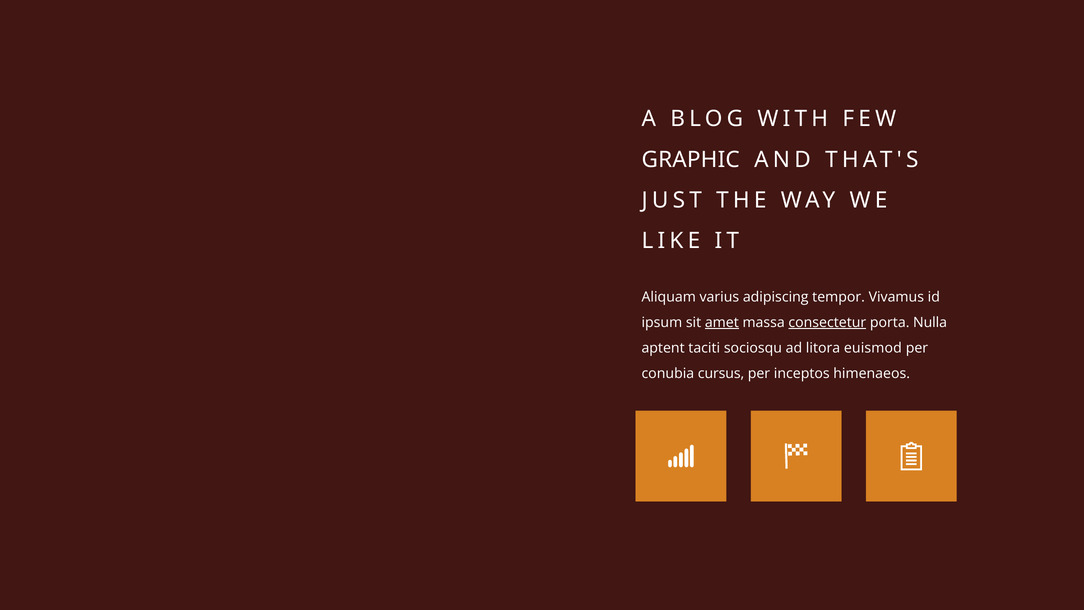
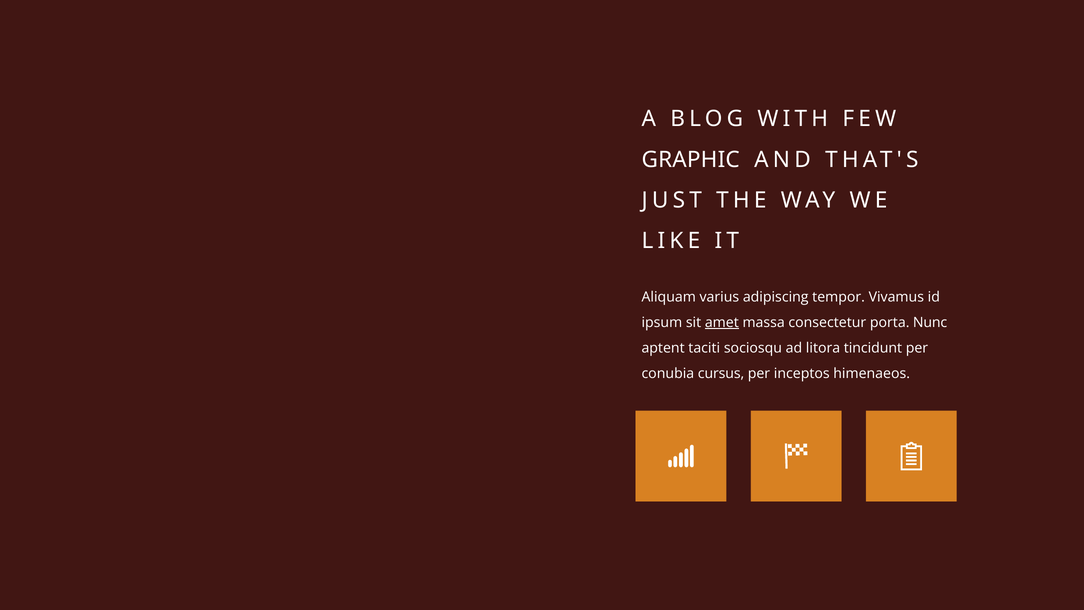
consectetur underline: present -> none
Nulla: Nulla -> Nunc
euismod: euismod -> tincidunt
